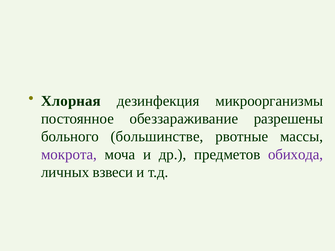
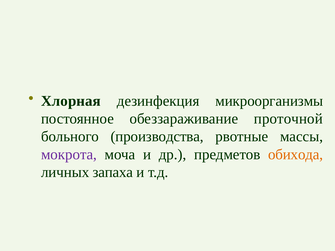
разрешены: разрешены -> проточной
большинстве: большинстве -> производства
обихода colour: purple -> orange
взвеси: взвеси -> запаха
